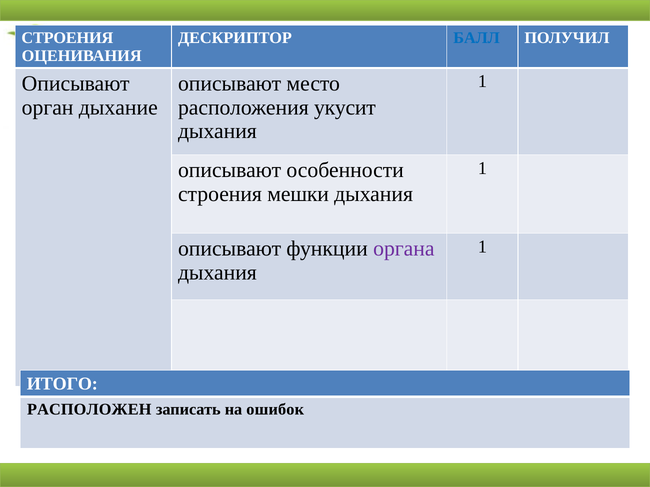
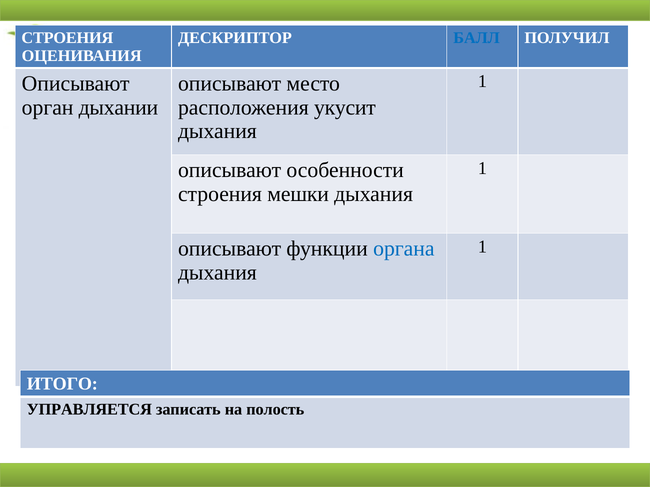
дыхание: дыхание -> дыхании
органа colour: purple -> blue
РАСПОЛОЖЕН: РАСПОЛОЖЕН -> УПРАВЛЯЕТСЯ
ошибок: ошибок -> полость
